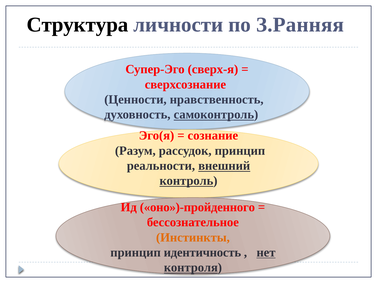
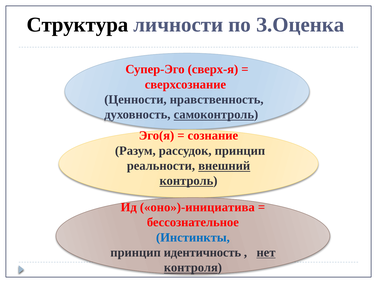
З.Ранняя: З.Ранняя -> З.Оценка
оно»)-пройденного: оно»)-пройденного -> оно»)-инициатива
Инстинкты colour: orange -> blue
